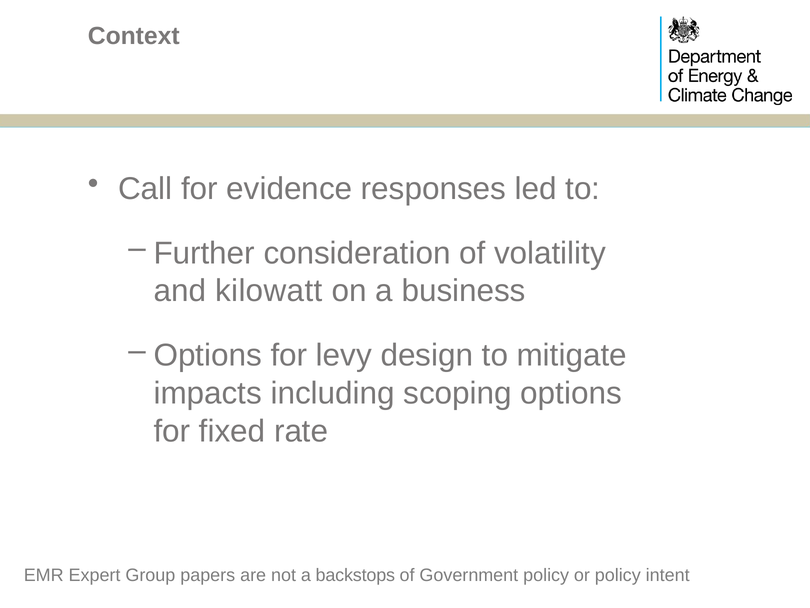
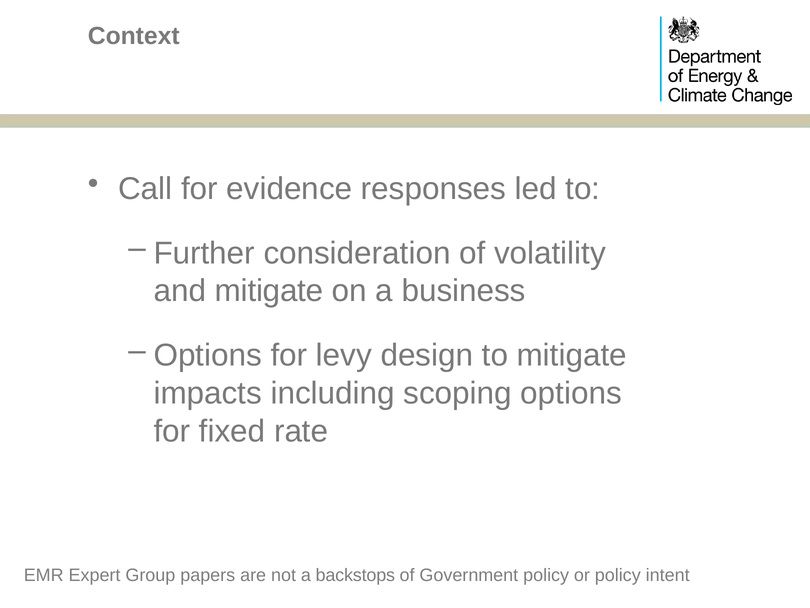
and kilowatt: kilowatt -> mitigate
